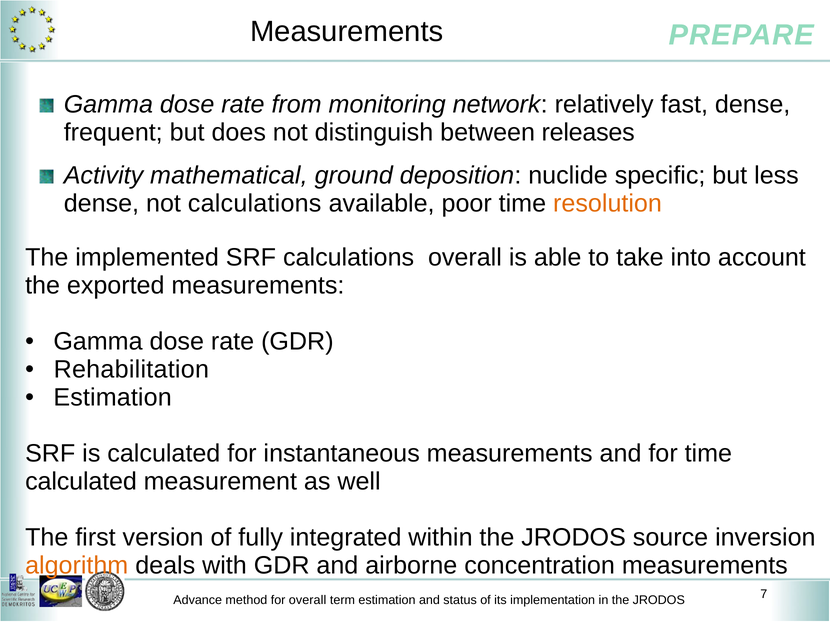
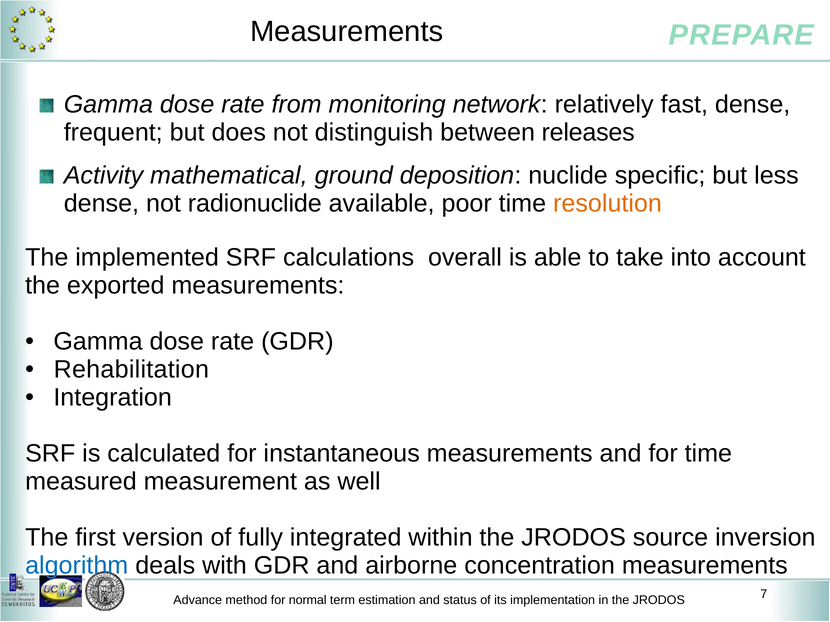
not calculations: calculations -> radionuclide
Estimation at (113, 398): Estimation -> Integration
calculated at (81, 482): calculated -> measured
algorithm colour: orange -> blue
for overall: overall -> normal
